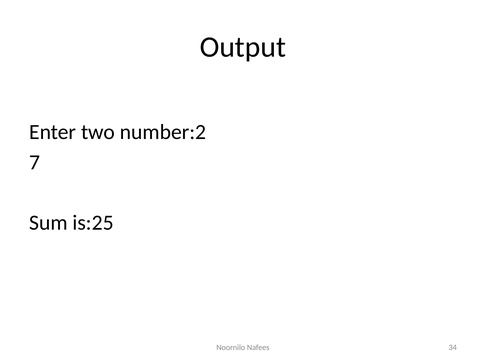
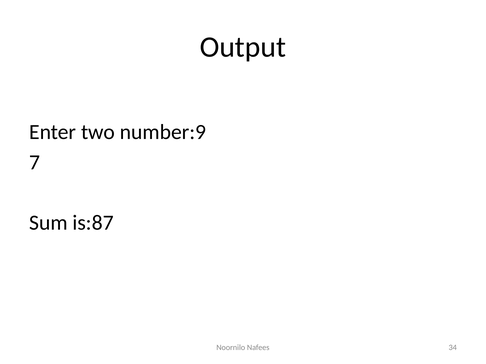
number:2: number:2 -> number:9
is:25: is:25 -> is:87
